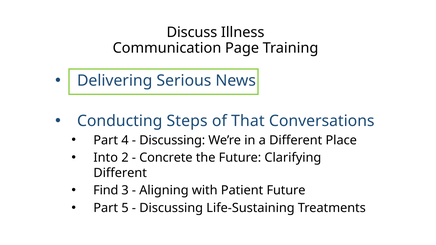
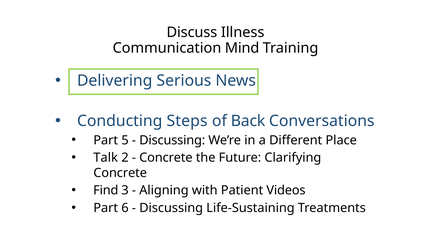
Page: Page -> Mind
That: That -> Back
4: 4 -> 5
Into: Into -> Talk
Different at (120, 173): Different -> Concrete
Patient Future: Future -> Videos
5: 5 -> 6
